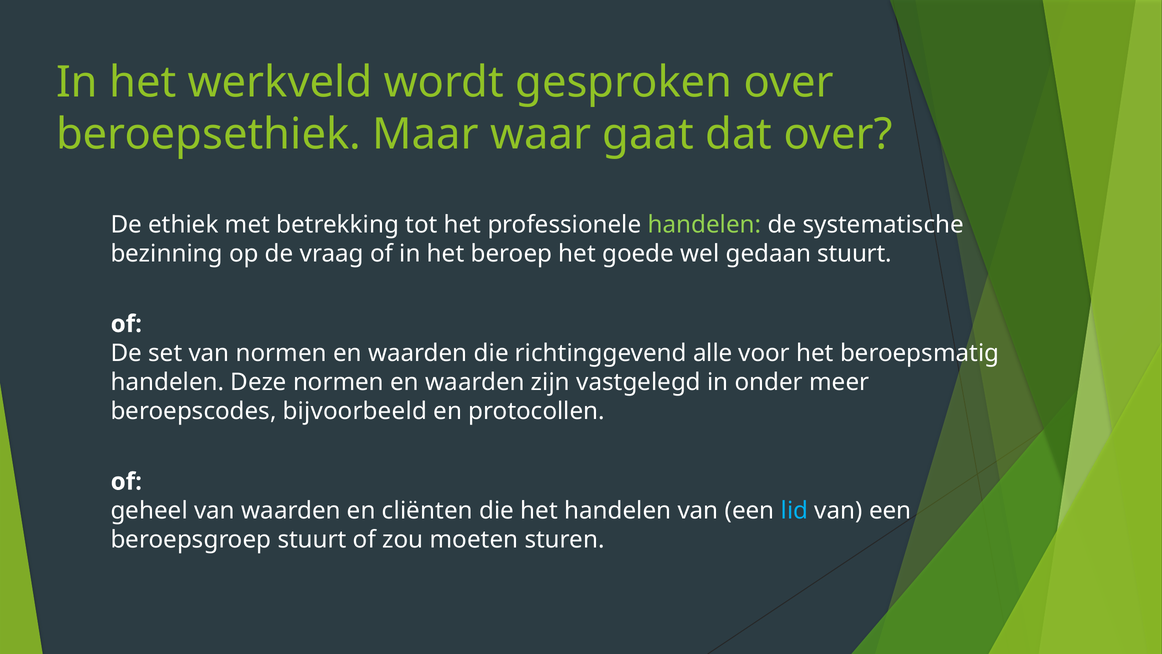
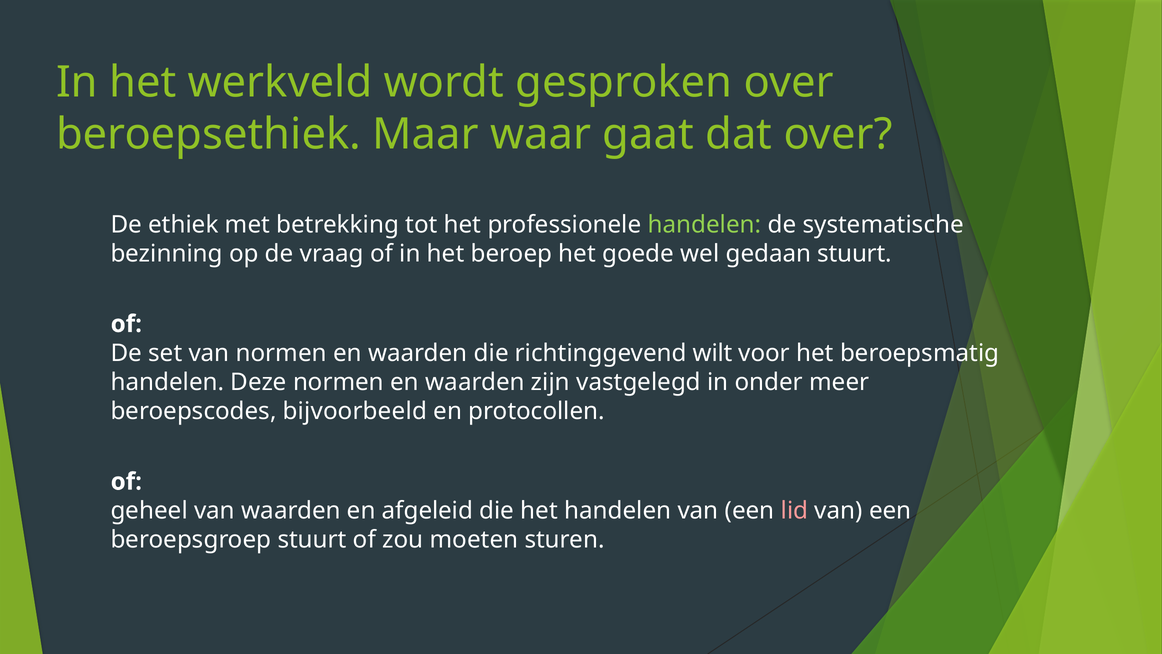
alle: alle -> wilt
cliënten: cliënten -> afgeleid
lid colour: light blue -> pink
